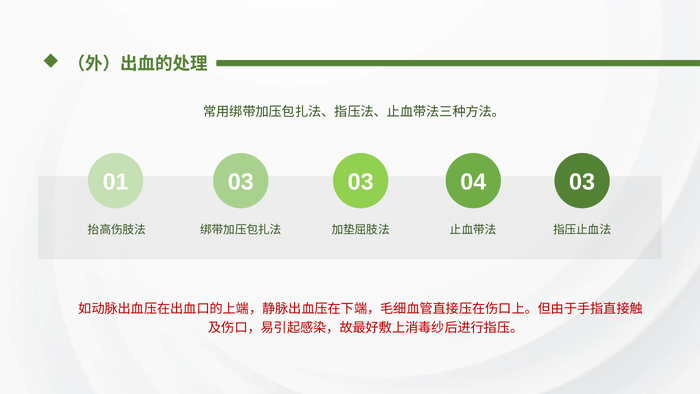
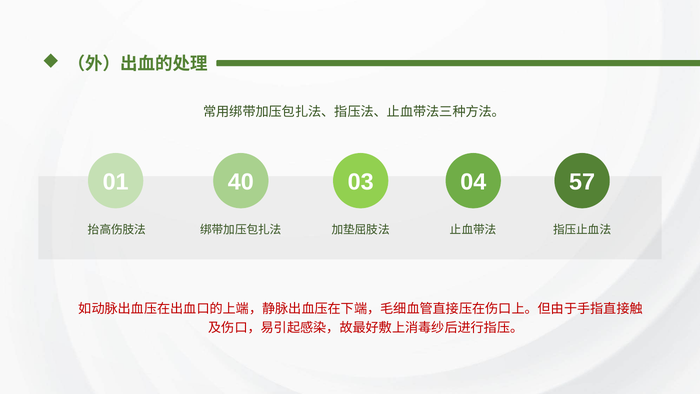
01 03: 03 -> 40
04 03: 03 -> 57
